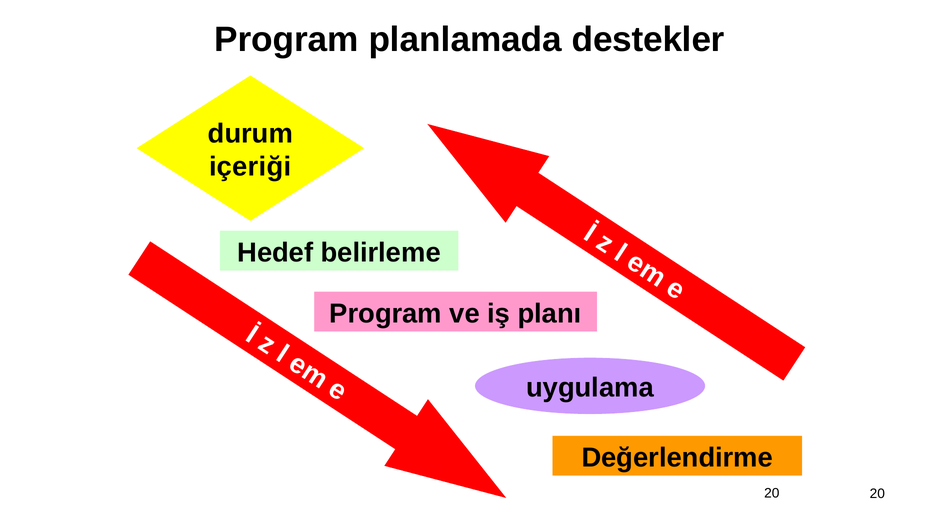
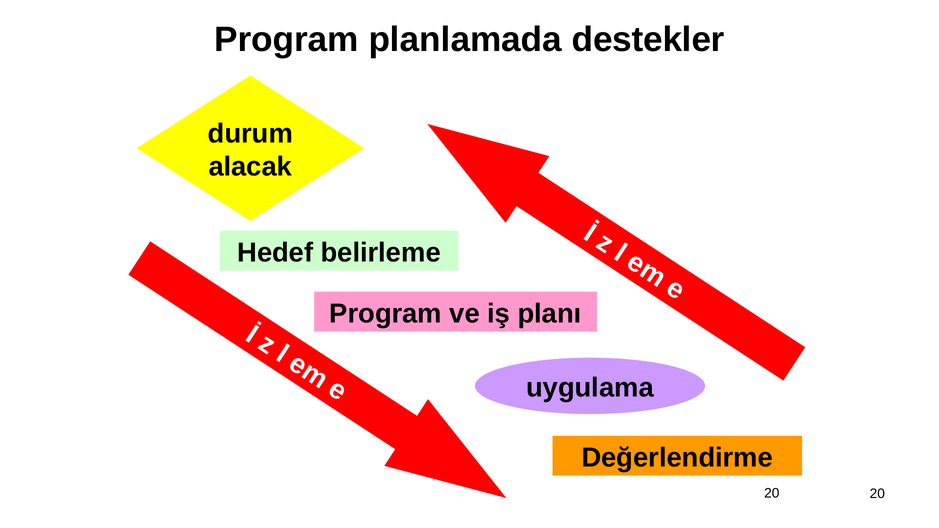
içeriği: içeriği -> alacak
